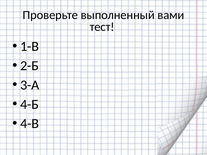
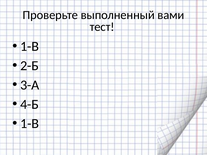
4-В at (30, 124): 4-В -> 1-В
